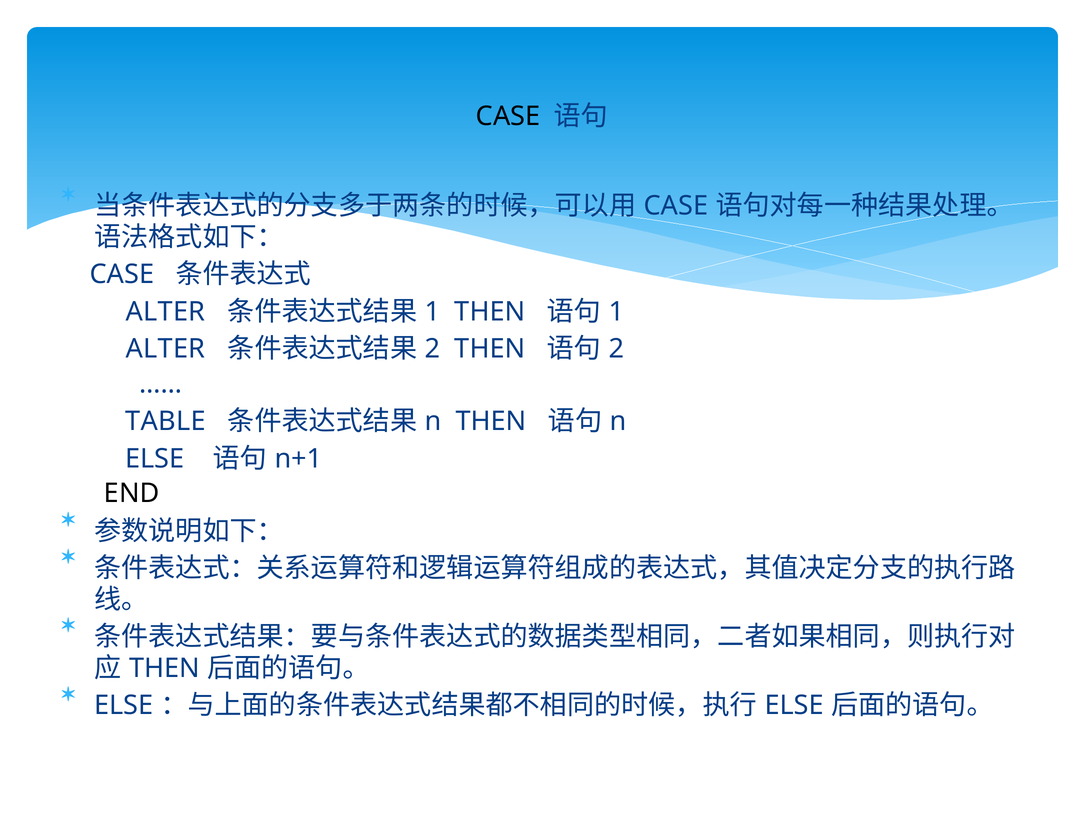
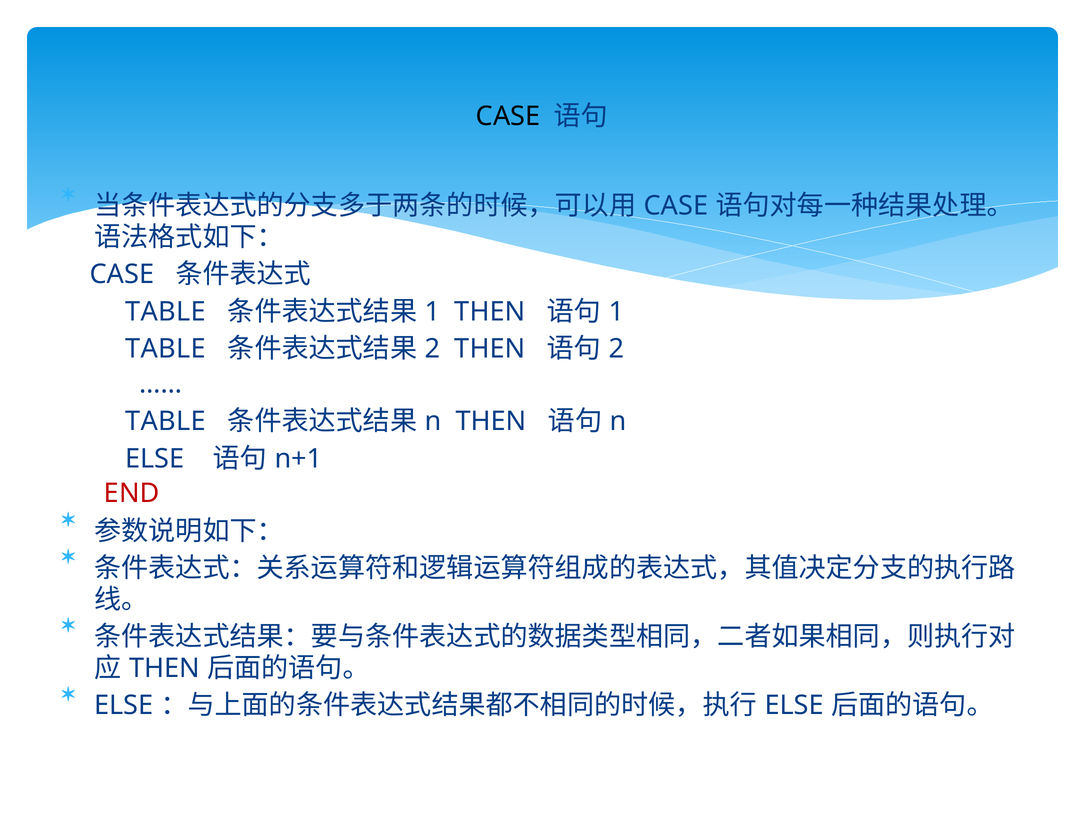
ALTER at (165, 312): ALTER -> TABLE
ALTER at (165, 349): ALTER -> TABLE
END colour: black -> red
